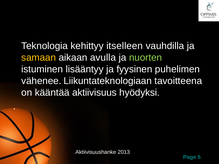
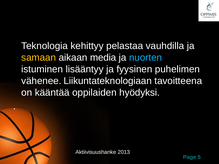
itselleen: itselleen -> pelastaa
avulla: avulla -> media
nuorten colour: light green -> light blue
aktiivisuus: aktiivisuus -> oppilaiden
